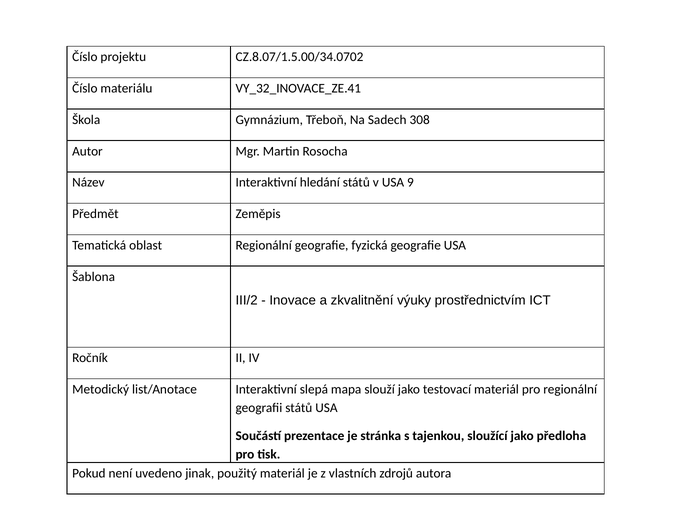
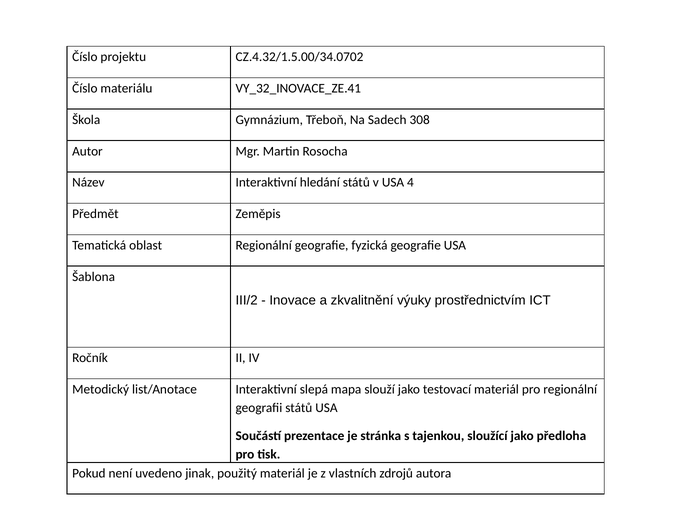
CZ.8.07/1.5.00/34.0702: CZ.8.07/1.5.00/34.0702 -> CZ.4.32/1.5.00/34.0702
9: 9 -> 4
